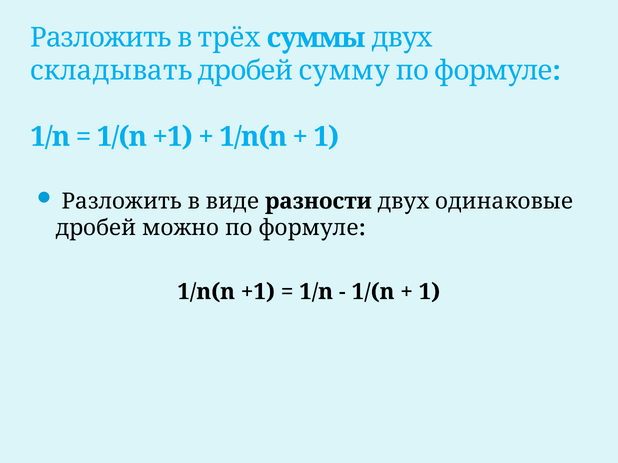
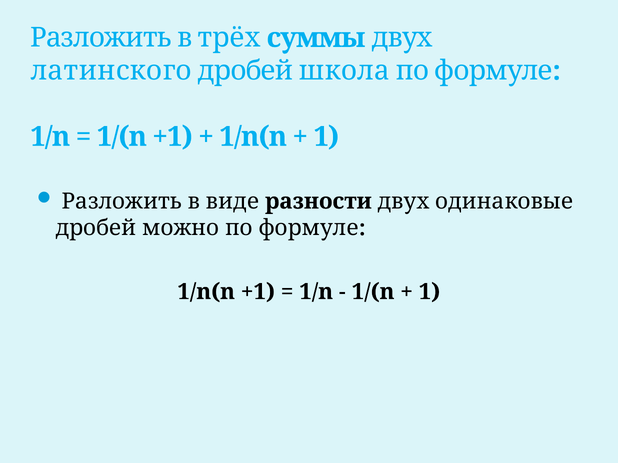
складывать: складывать -> латинского
сумму: сумму -> школа
